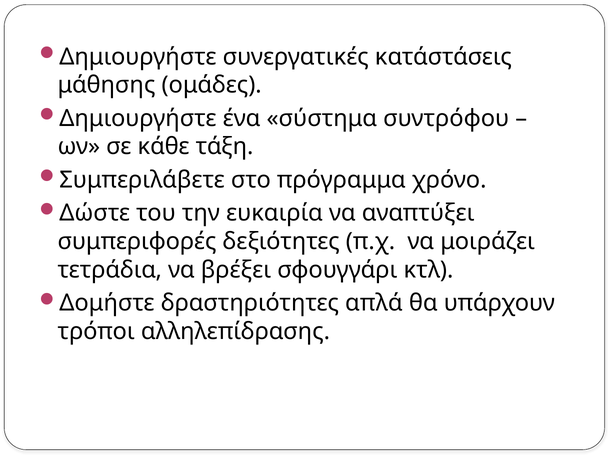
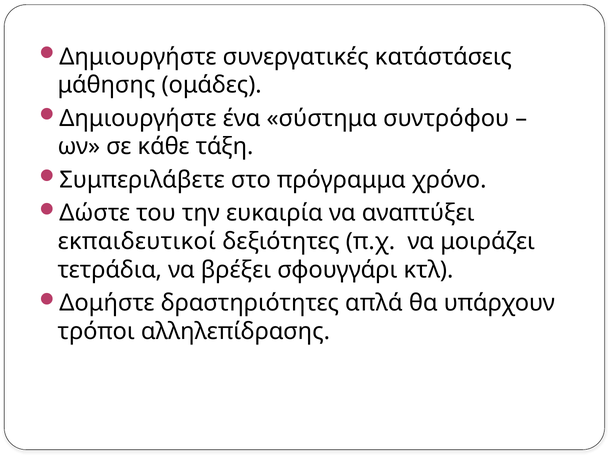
συμπεριφορές: συμπεριφορές -> εκπαιδευτικοί
